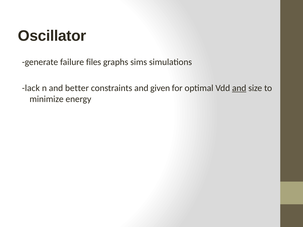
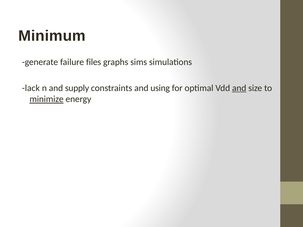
Oscillator: Oscillator -> Minimum
better: better -> supply
given: given -> using
minimize underline: none -> present
